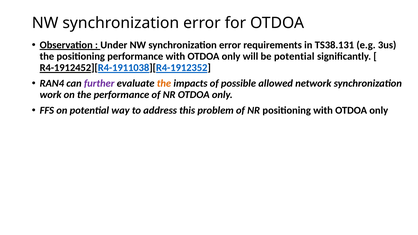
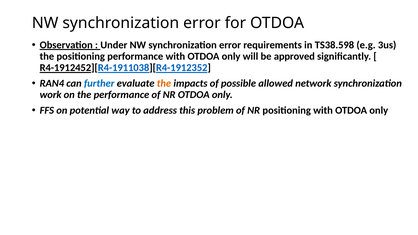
TS38.131: TS38.131 -> TS38.598
be potential: potential -> approved
further colour: purple -> blue
